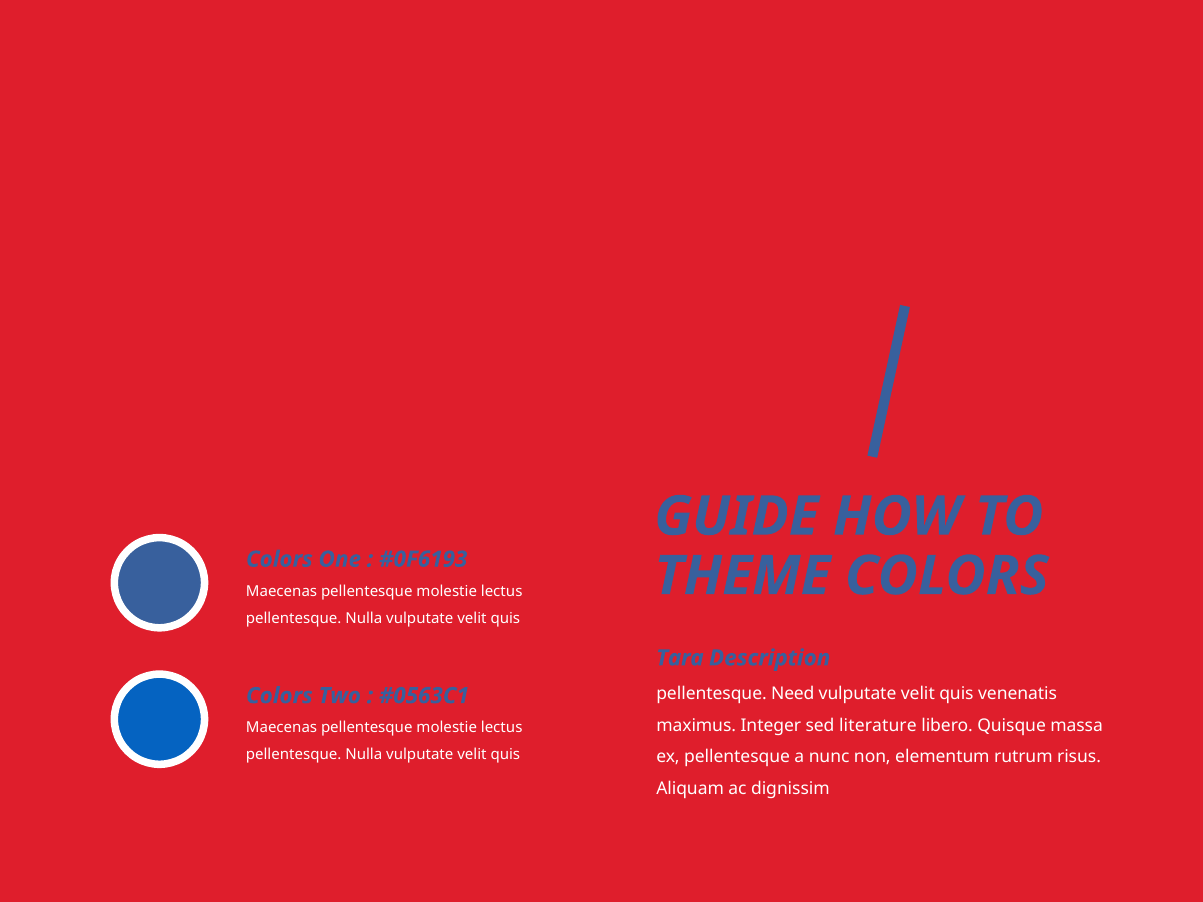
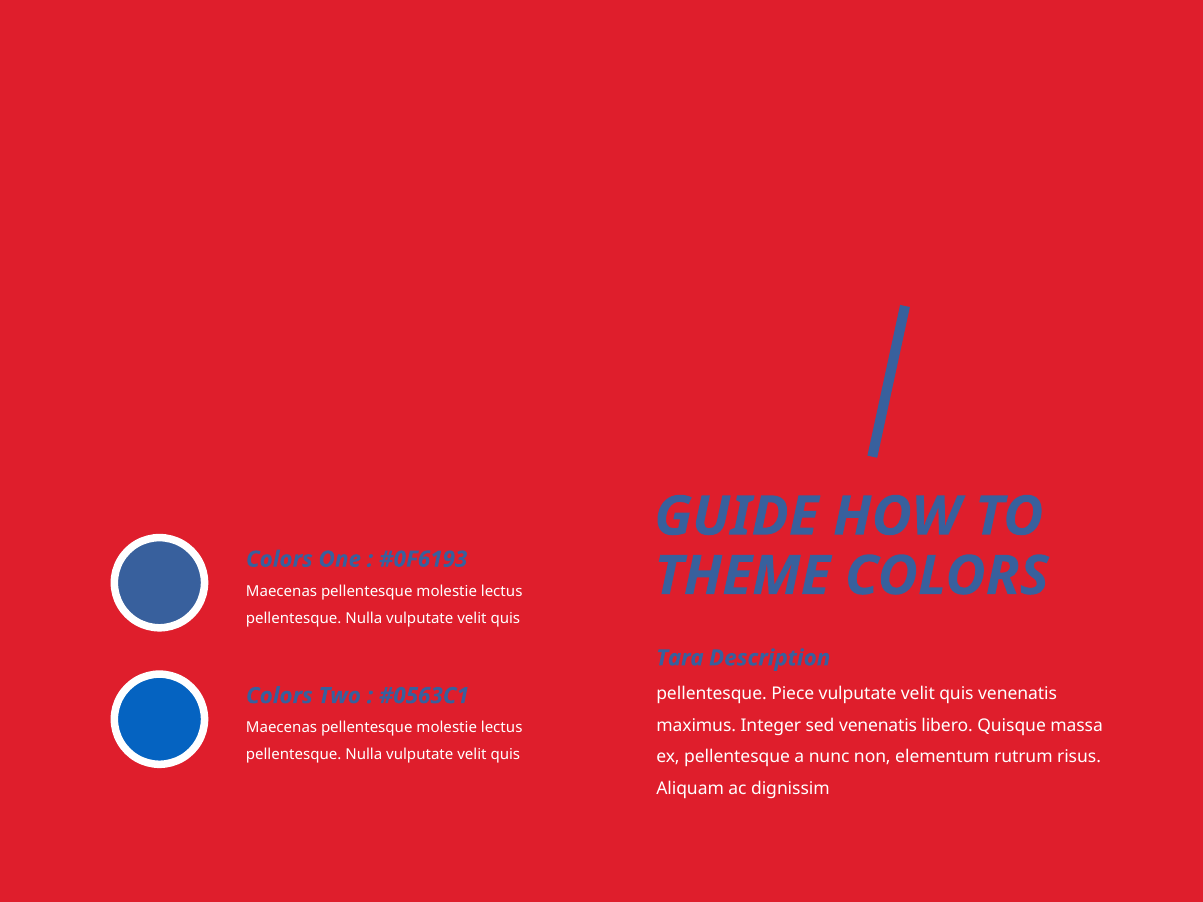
Need: Need -> Piece
sed literature: literature -> venenatis
